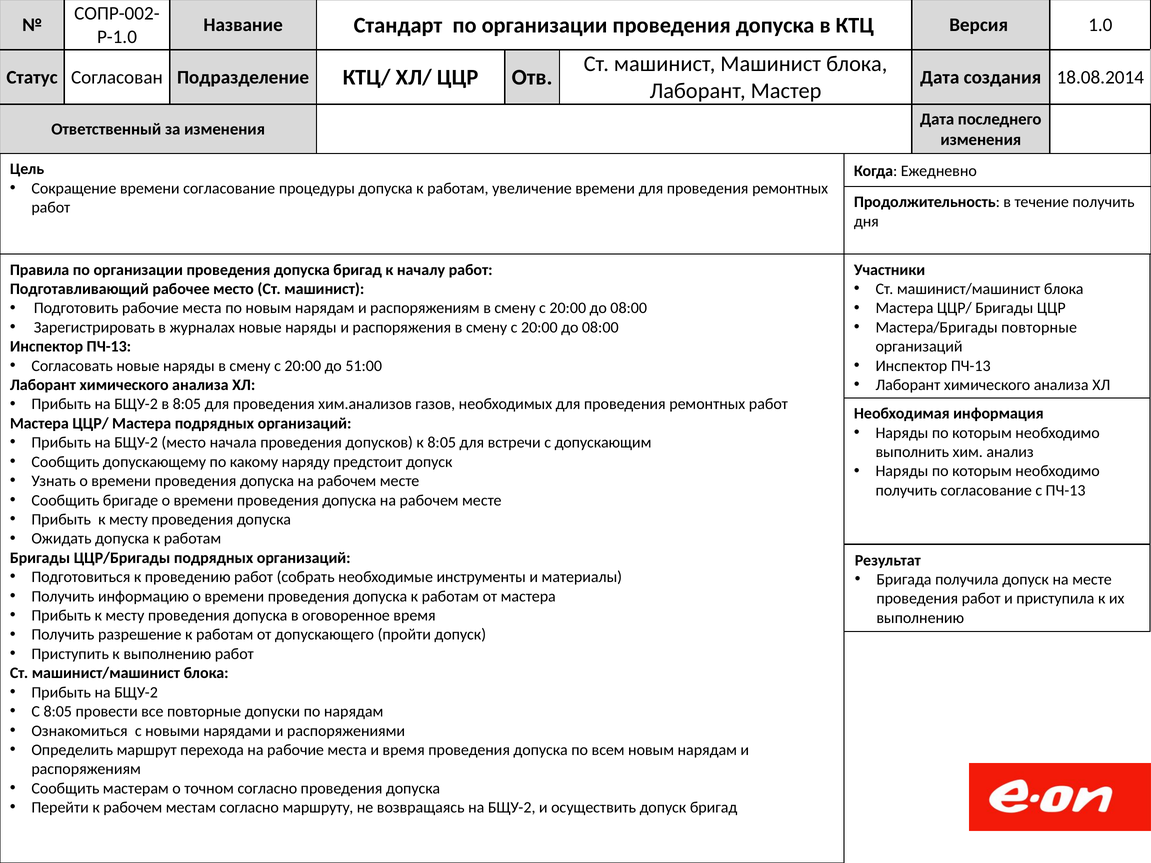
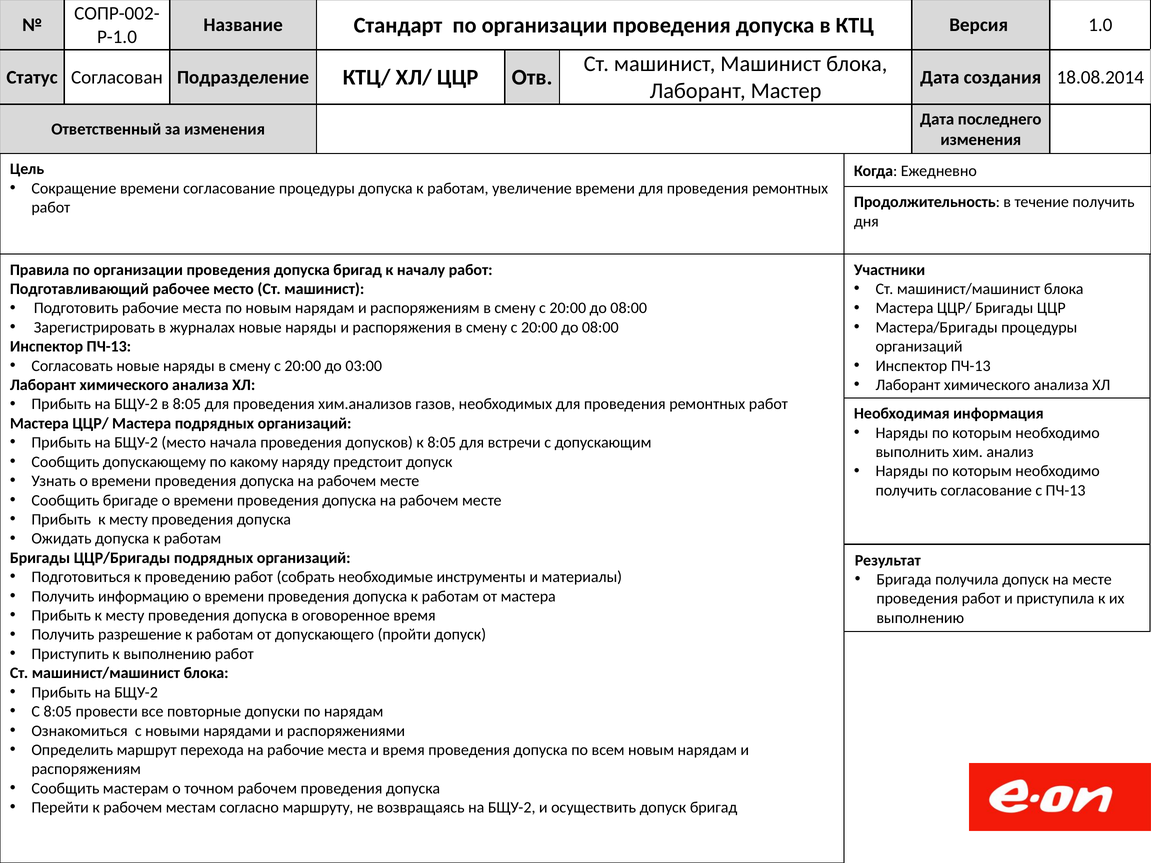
Мастера/Бригады повторные: повторные -> процедуры
51:00: 51:00 -> 03:00
точном согласно: согласно -> рабочем
